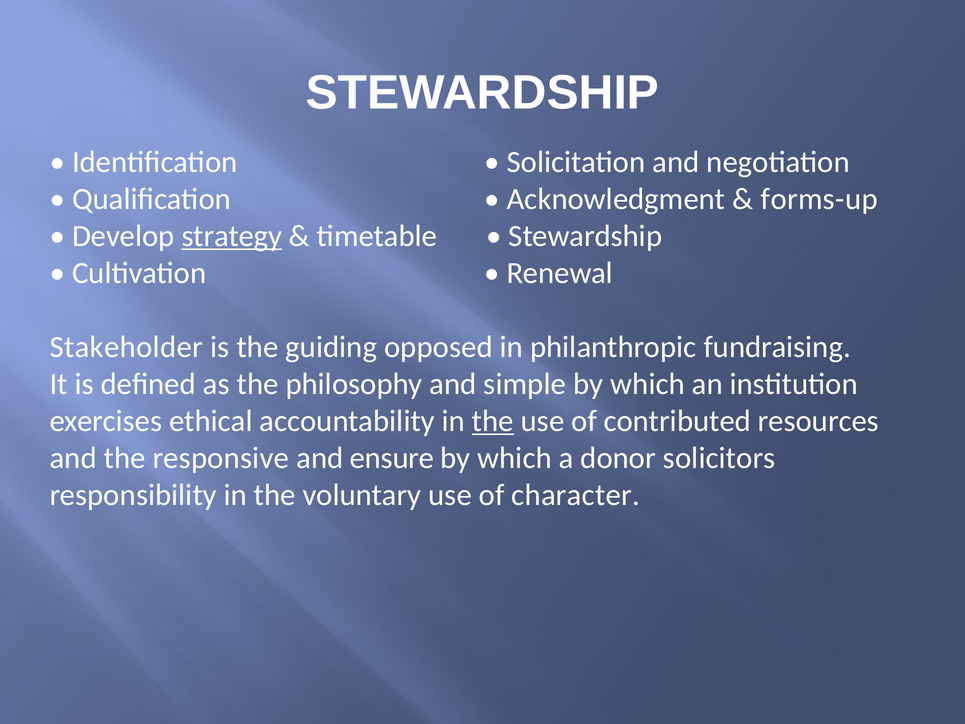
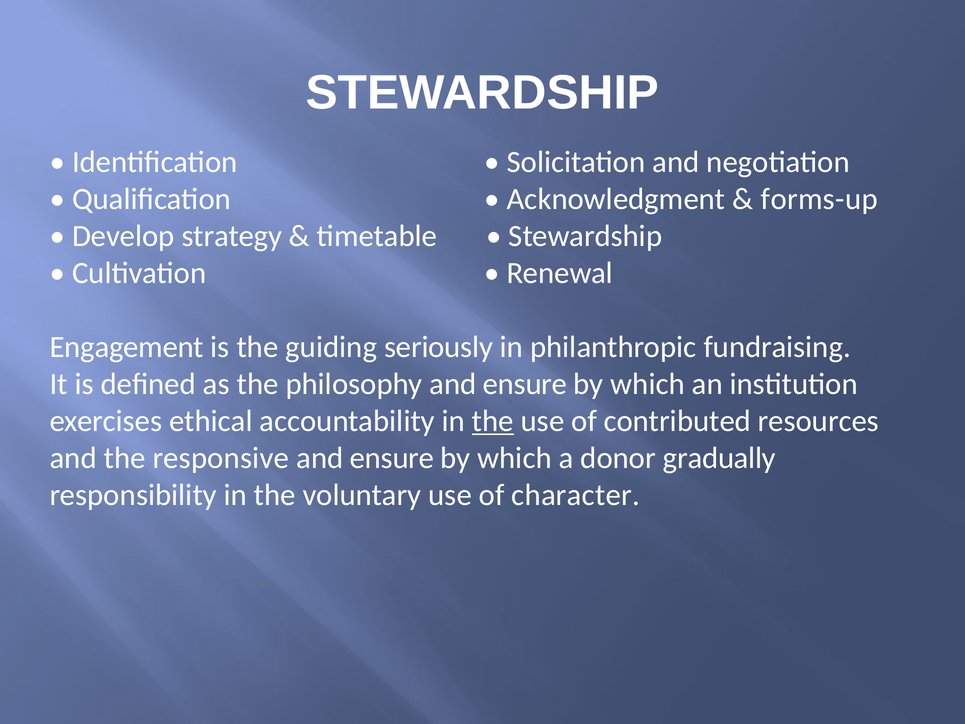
strategy underline: present -> none
Stakeholder: Stakeholder -> Engagement
opposed: opposed -> seriously
philosophy and simple: simple -> ensure
solicitors: solicitors -> gradually
